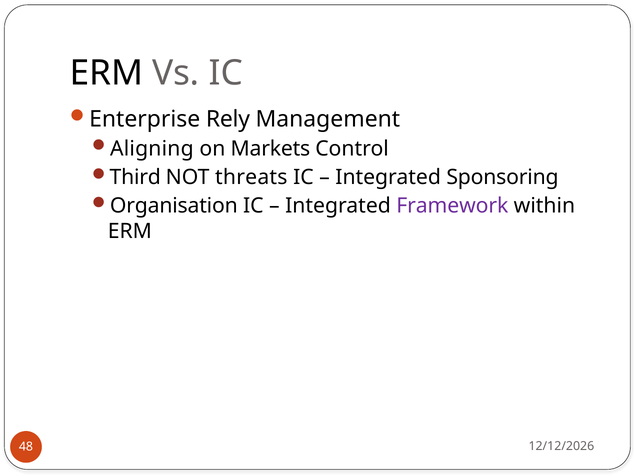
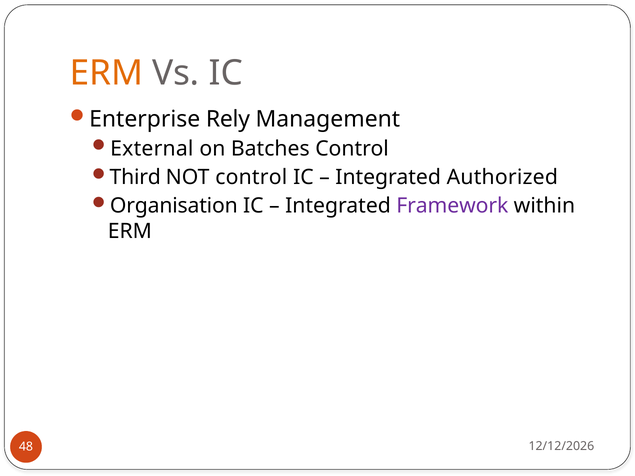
ERM at (107, 73) colour: black -> orange
Aligning: Aligning -> External
Markets: Markets -> Batches
NOT threats: threats -> control
Sponsoring: Sponsoring -> Authorized
